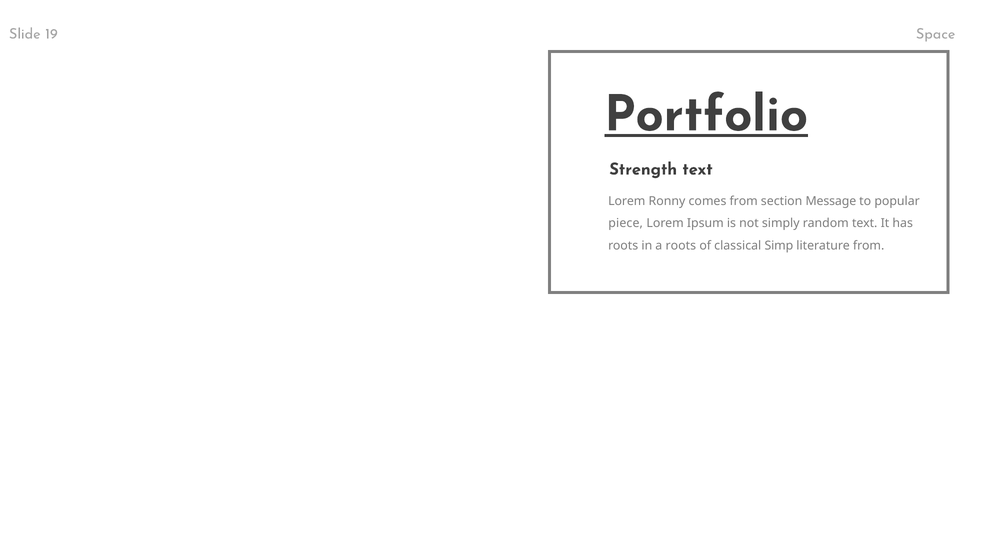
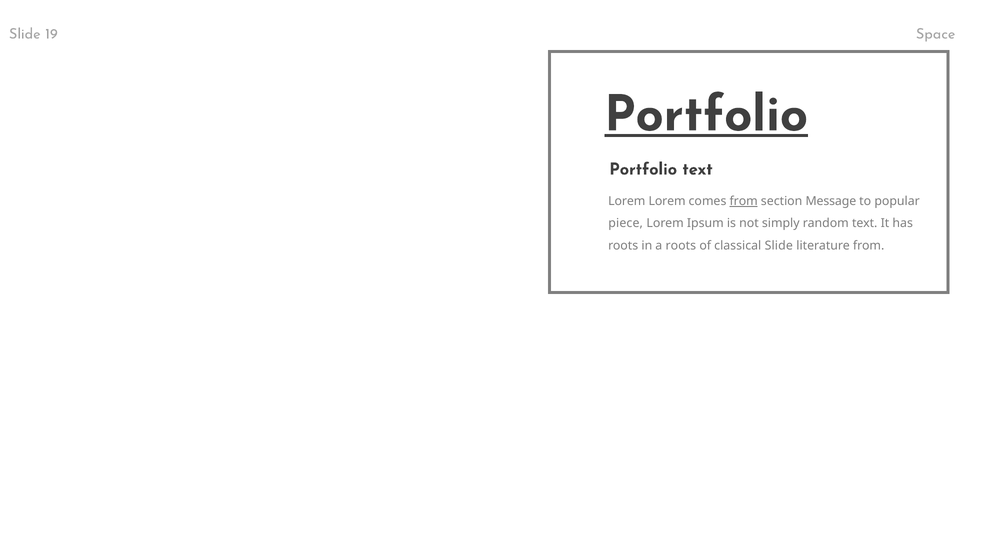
Strength at (643, 169): Strength -> Portfolio
Lorem Ronny: Ronny -> Lorem
from at (744, 201) underline: none -> present
classical Simp: Simp -> Slide
